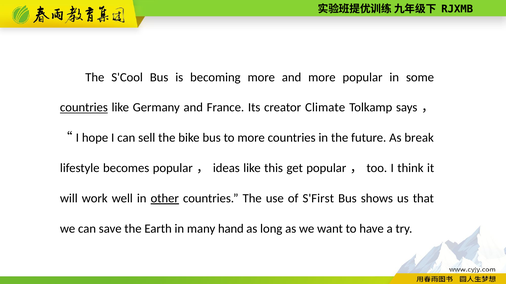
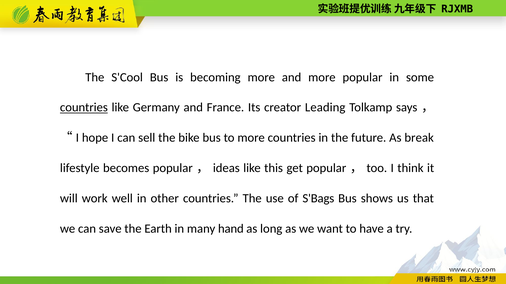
Climate: Climate -> Leading
other underline: present -> none
S'First: S'First -> S'Bags
